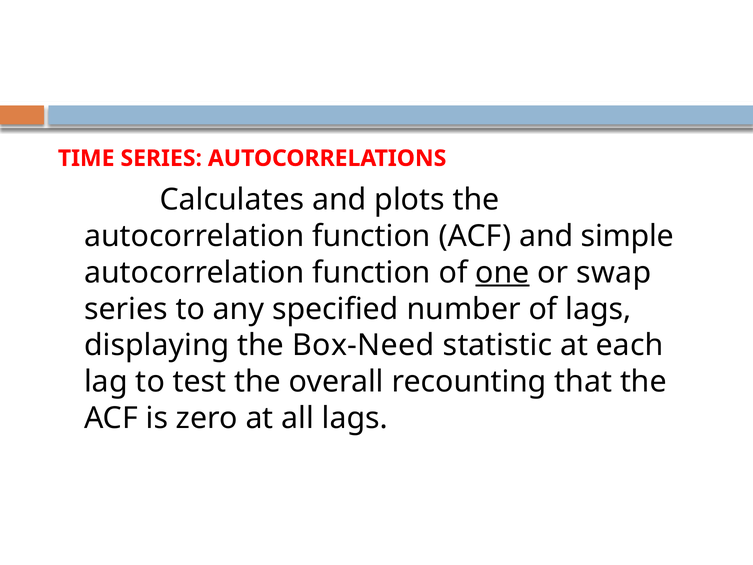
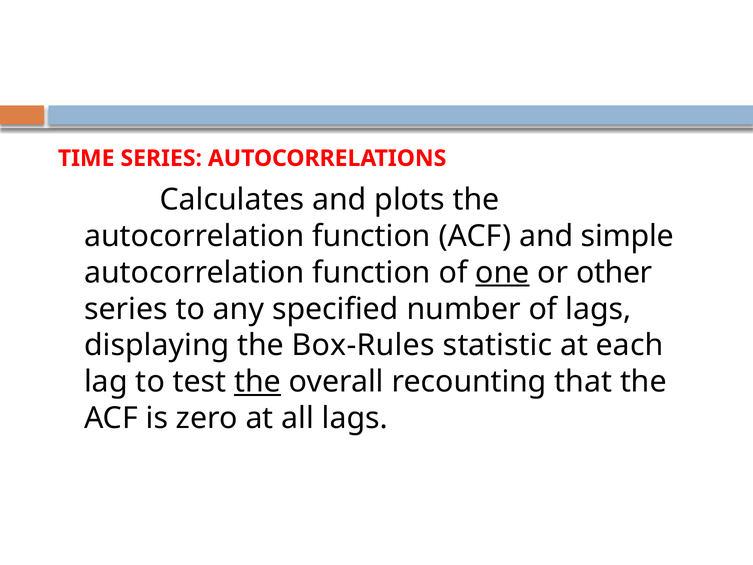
swap: swap -> other
Box-Need: Box-Need -> Box-Rules
the at (258, 382) underline: none -> present
